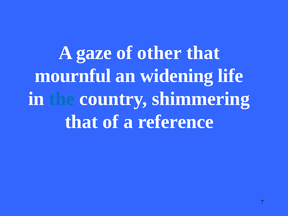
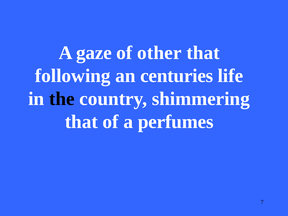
mournful: mournful -> following
widening: widening -> centuries
the colour: blue -> black
reference: reference -> perfumes
